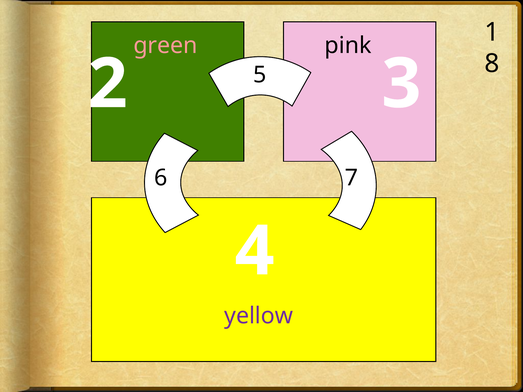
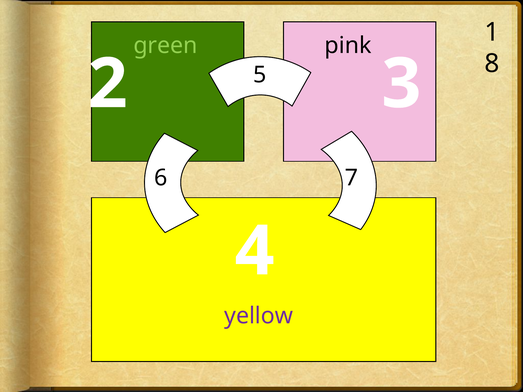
green colour: pink -> light green
